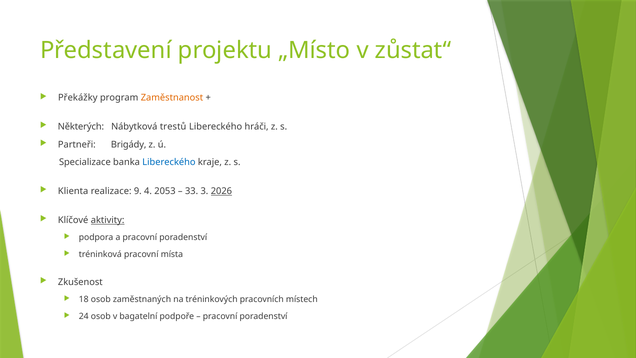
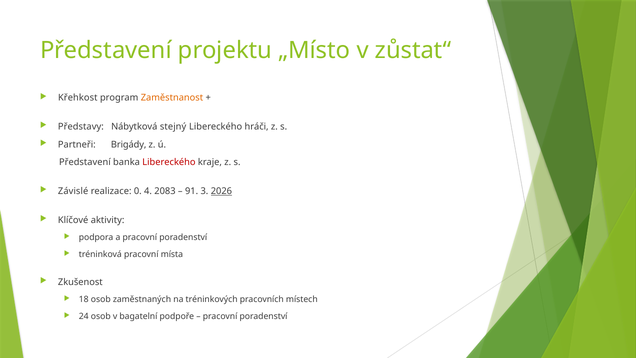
Překážky: Překážky -> Křehkost
Některých: Některých -> Představy
trestů: trestů -> stejný
Specializace at (85, 162): Specializace -> Představení
Libereckého at (169, 162) colour: blue -> red
Klienta: Klienta -> Závislé
9: 9 -> 0
2053: 2053 -> 2083
33: 33 -> 91
aktivity underline: present -> none
